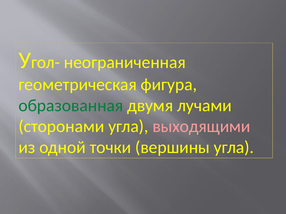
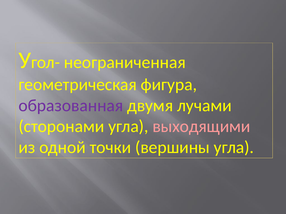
образованная colour: green -> purple
